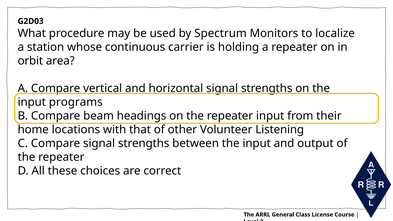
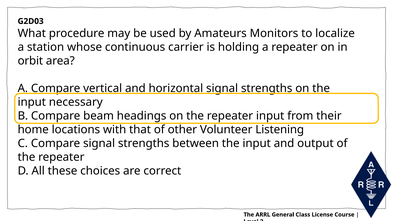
Spectrum: Spectrum -> Amateurs
programs: programs -> necessary
